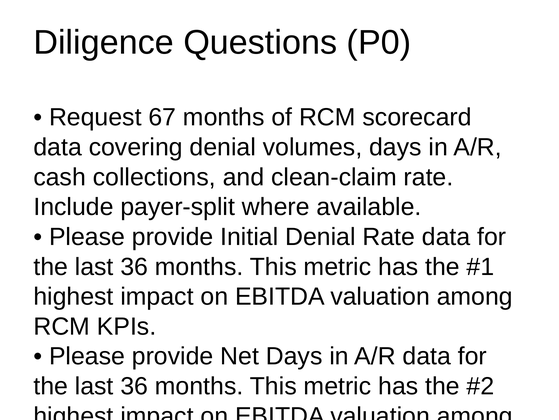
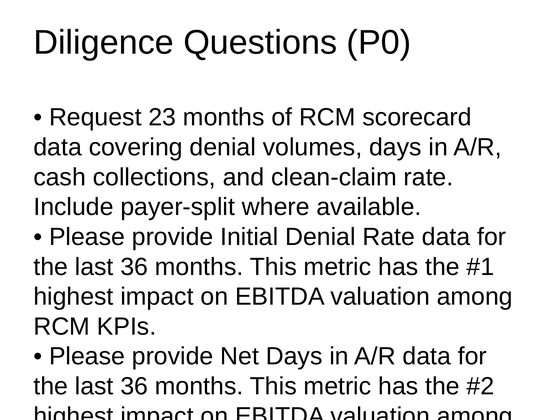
67: 67 -> 23
